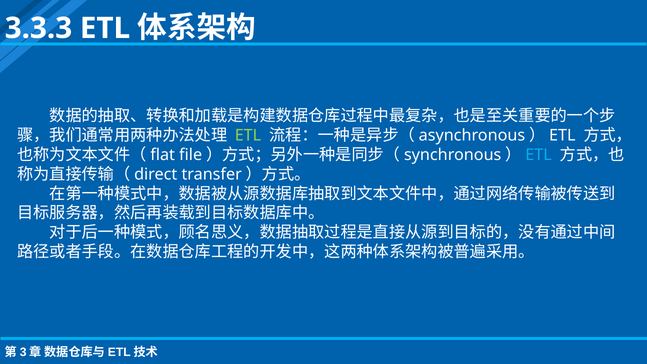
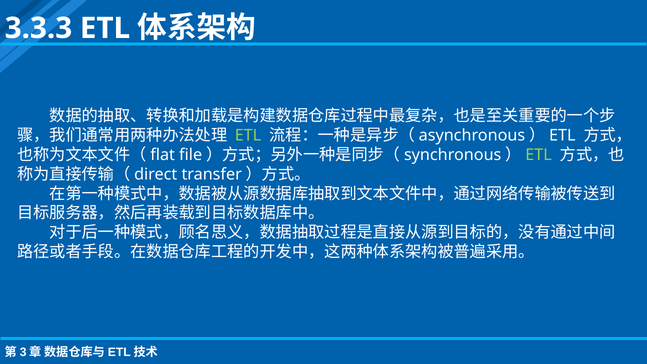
ETL at (539, 155) colour: light blue -> light green
